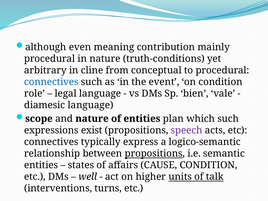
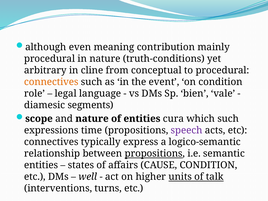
connectives at (51, 82) colour: blue -> orange
diamesic language: language -> segments
plan: plan -> cura
exist: exist -> time
